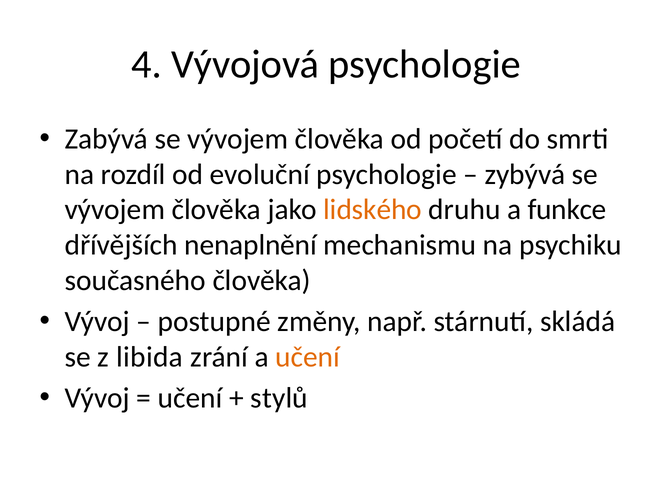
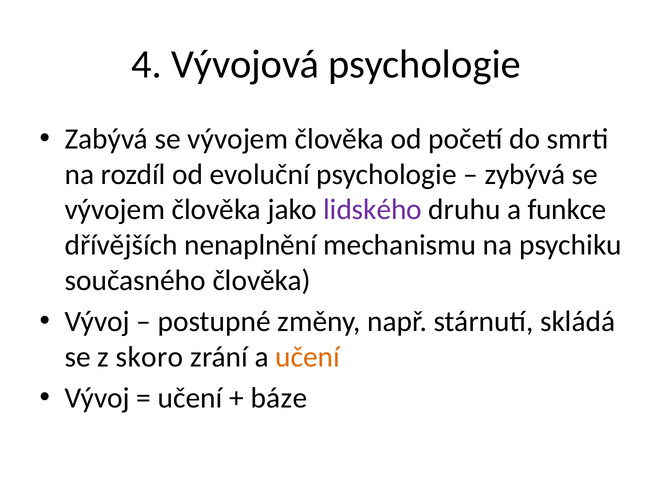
lidského colour: orange -> purple
libida: libida -> skoro
stylů: stylů -> báze
